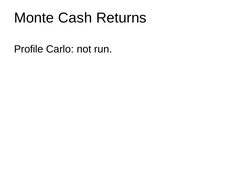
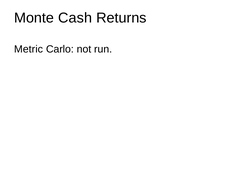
Profile: Profile -> Metric
